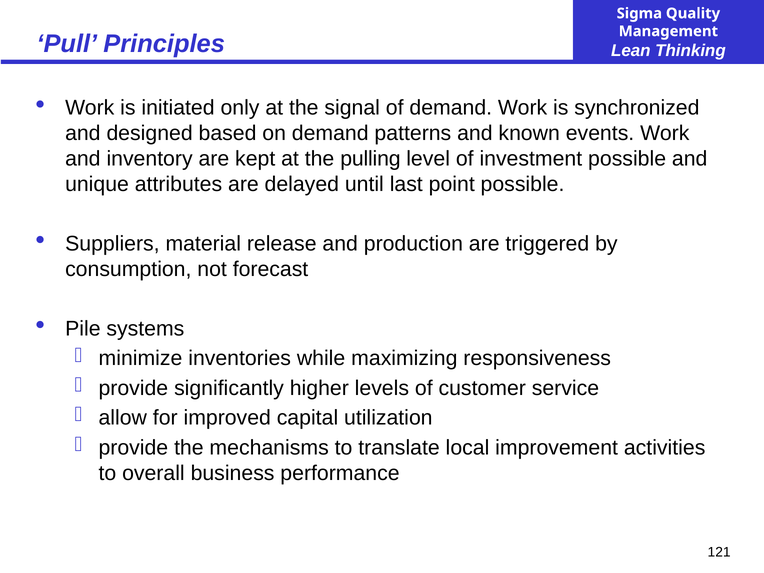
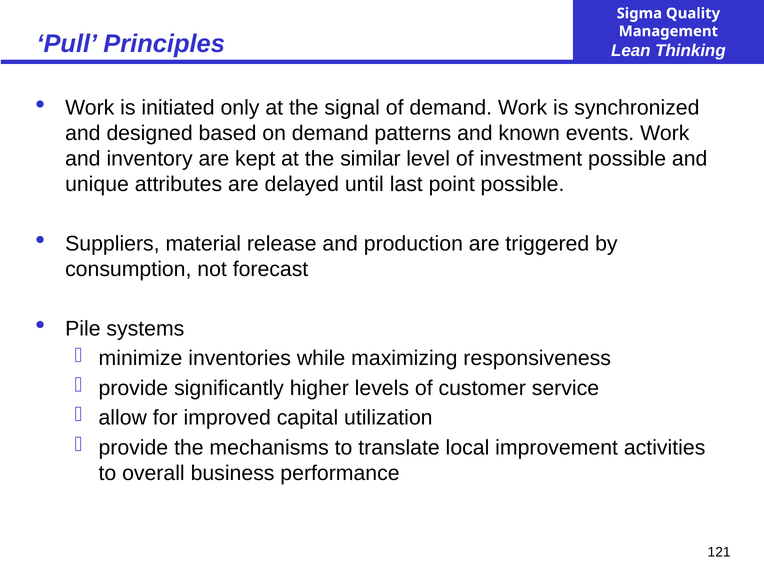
pulling: pulling -> similar
